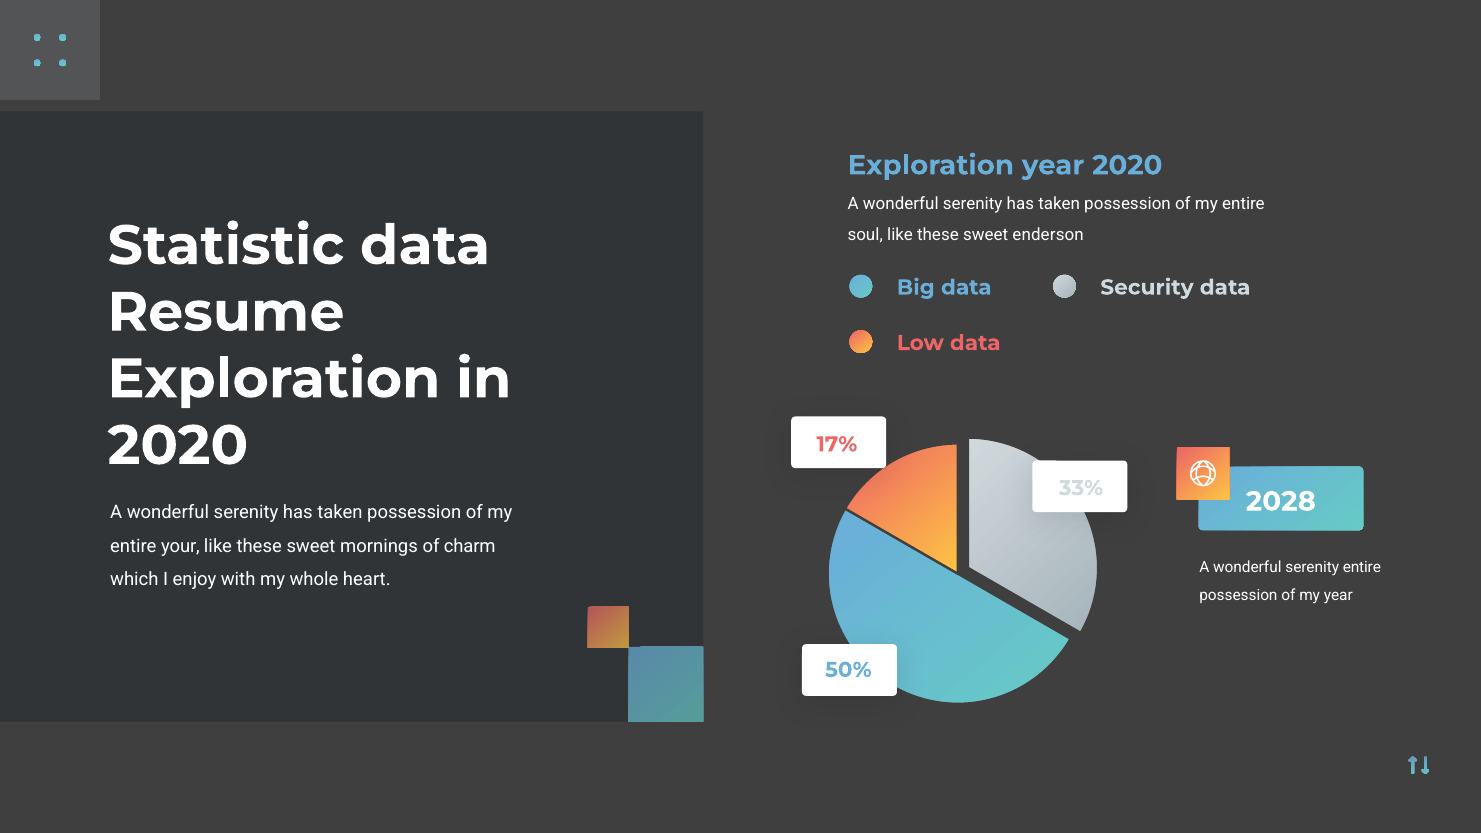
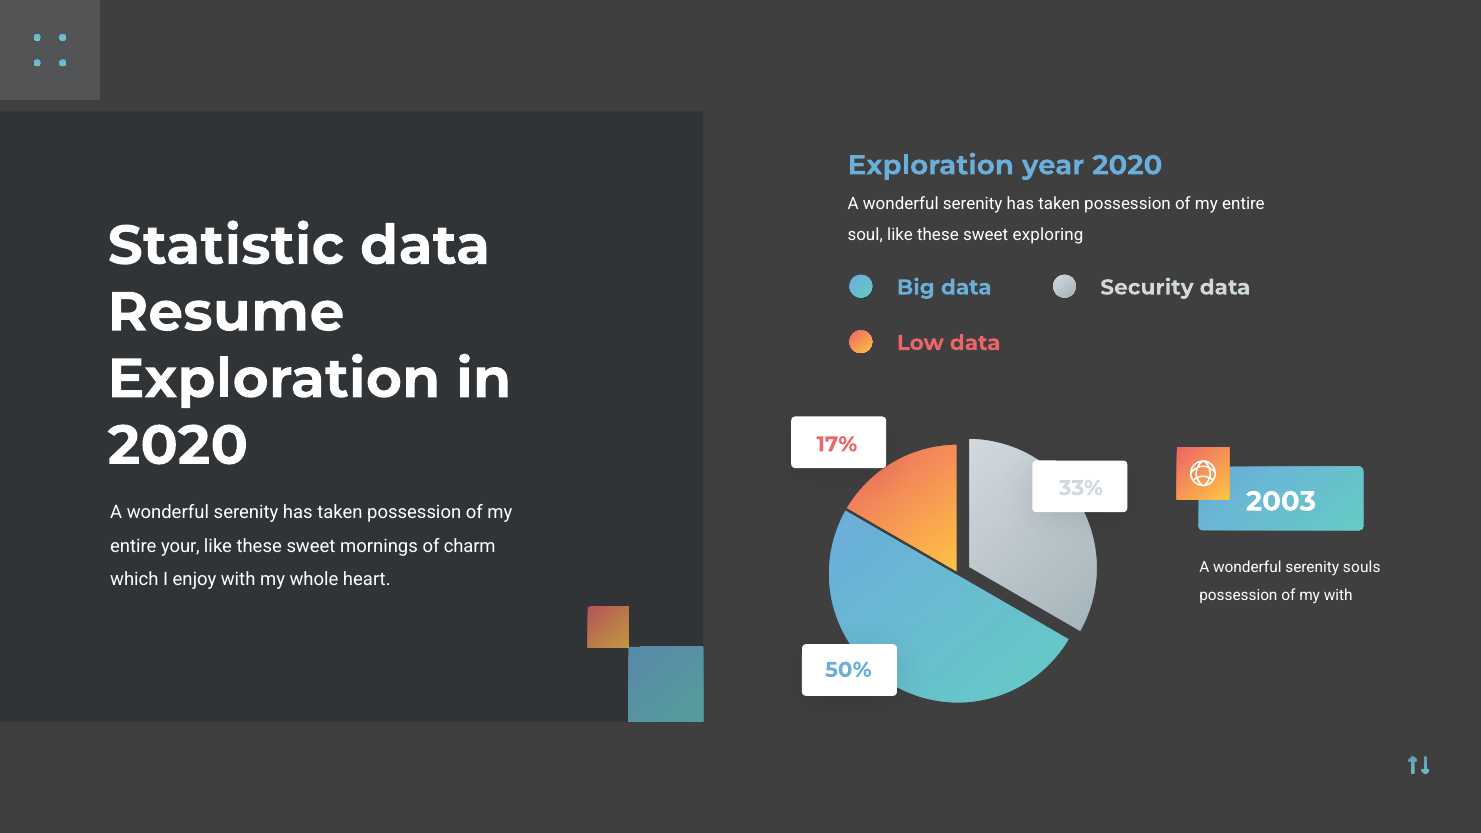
enderson: enderson -> exploring
2028: 2028 -> 2003
serenity entire: entire -> souls
my year: year -> with
